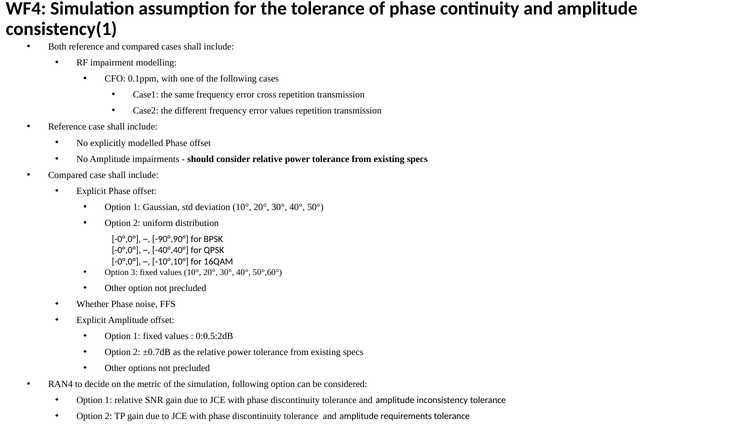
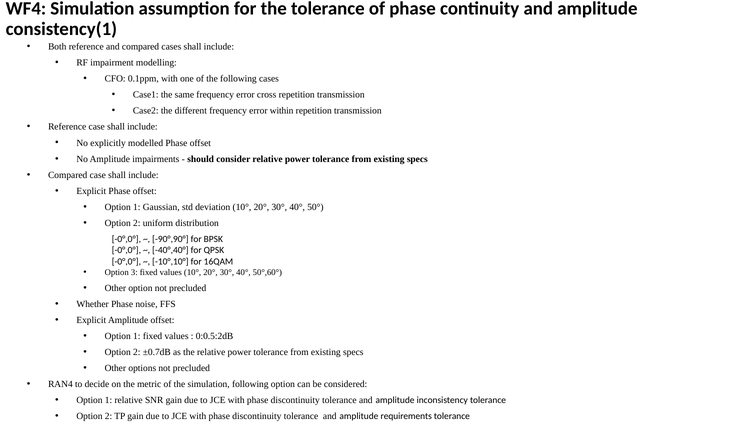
error values: values -> within
